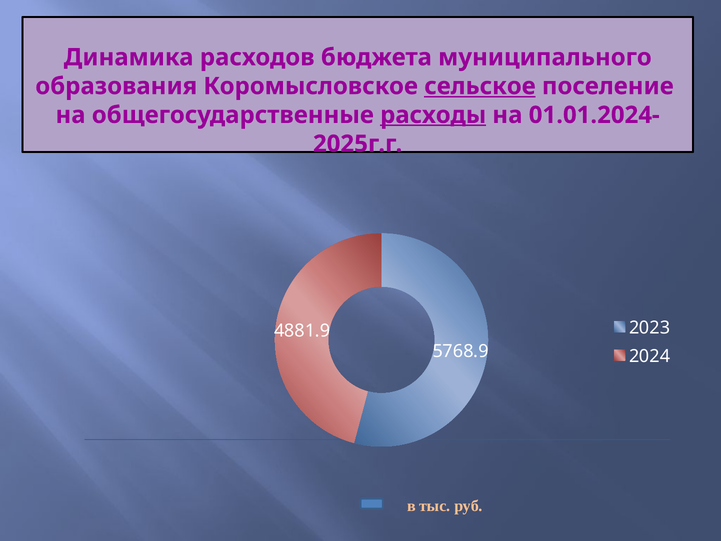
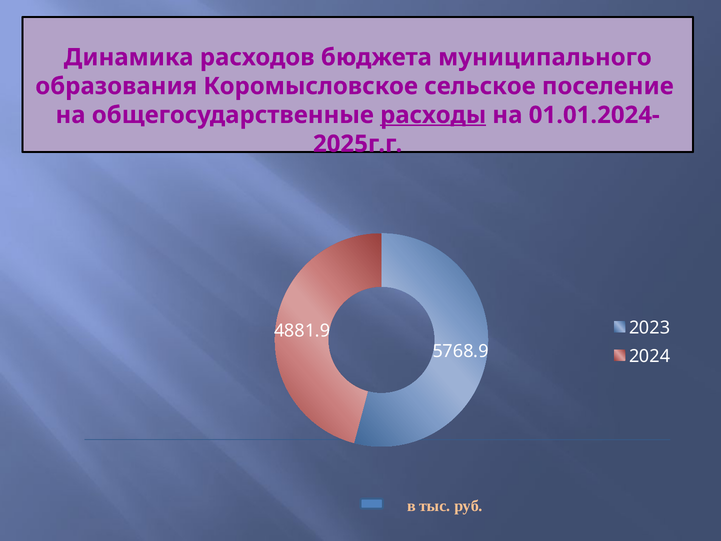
сельское underline: present -> none
